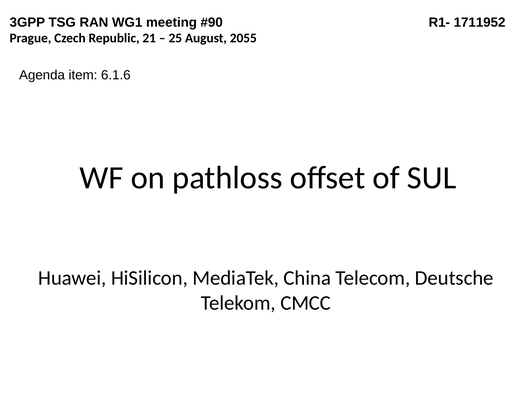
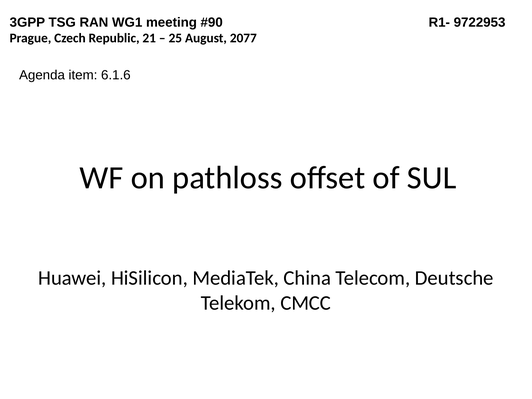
1711952: 1711952 -> 9722953
2055: 2055 -> 2077
